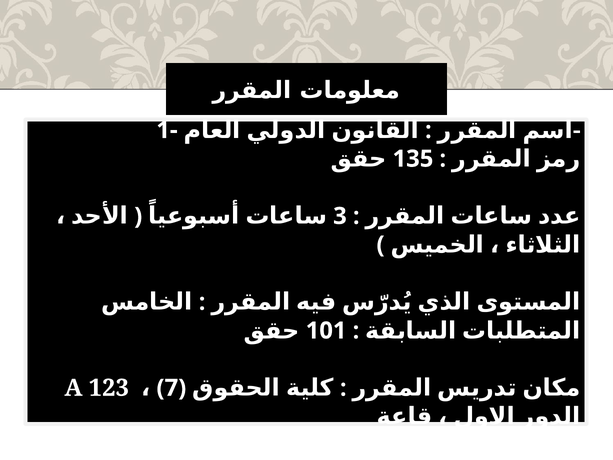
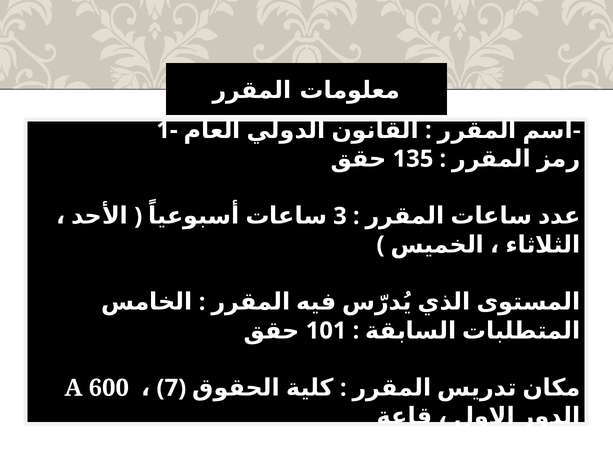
123: 123 -> 600
